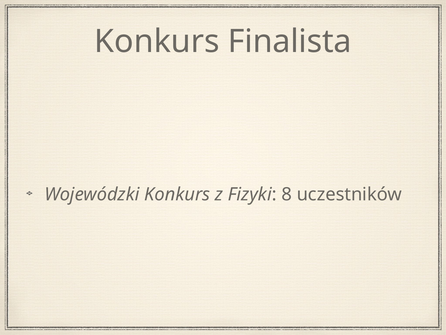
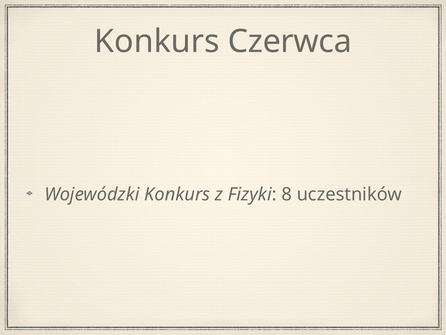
Finalista: Finalista -> Czerwca
